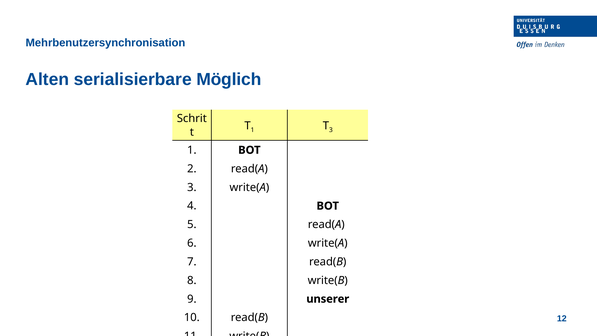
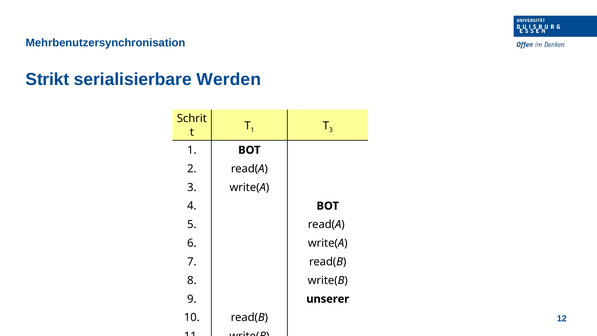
Alten: Alten -> Strikt
Möglich: Möglich -> Werden
